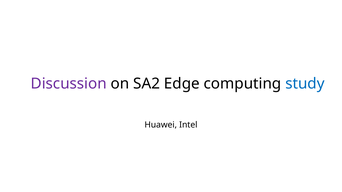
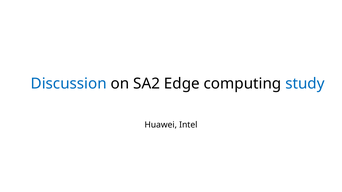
Discussion colour: purple -> blue
